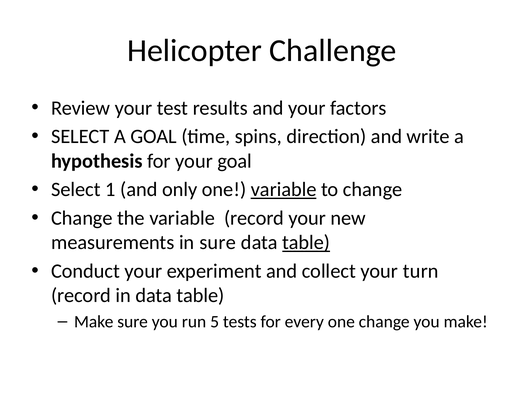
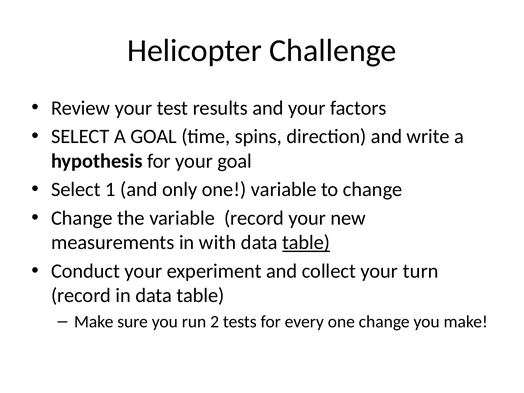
variable at (284, 190) underline: present -> none
in sure: sure -> with
5: 5 -> 2
